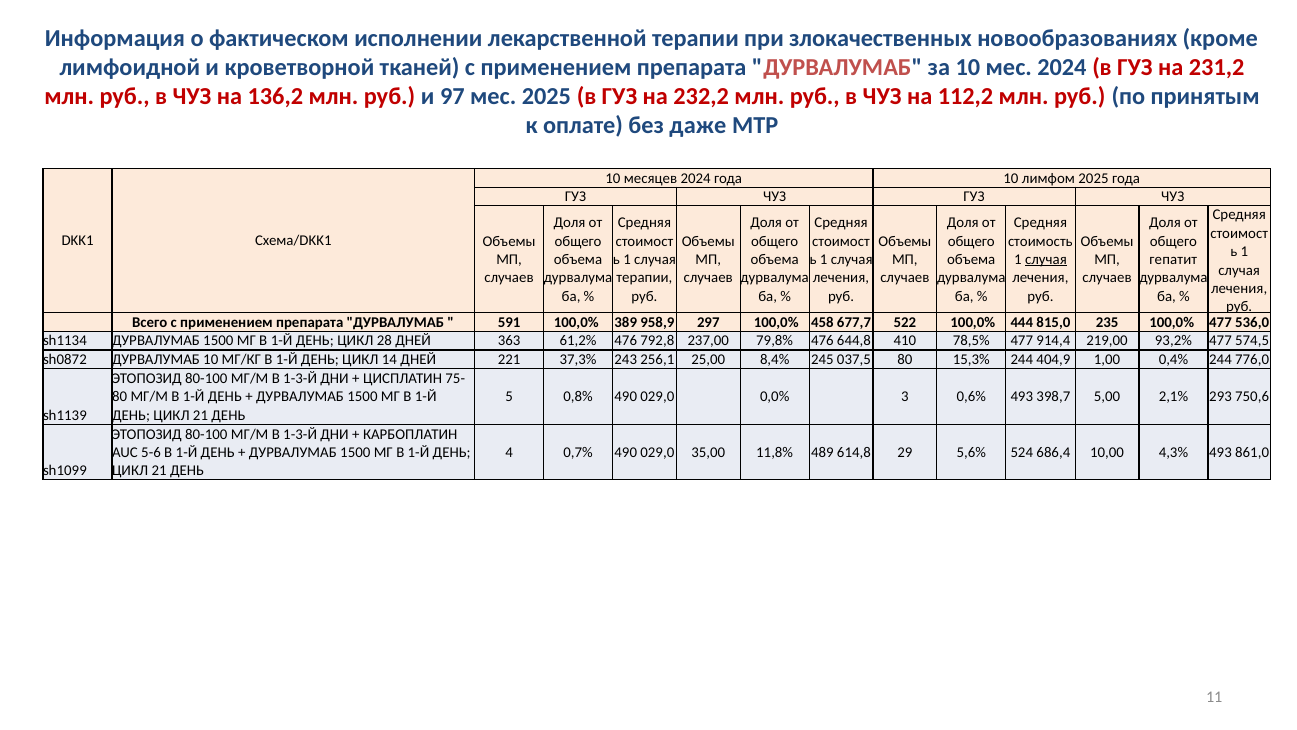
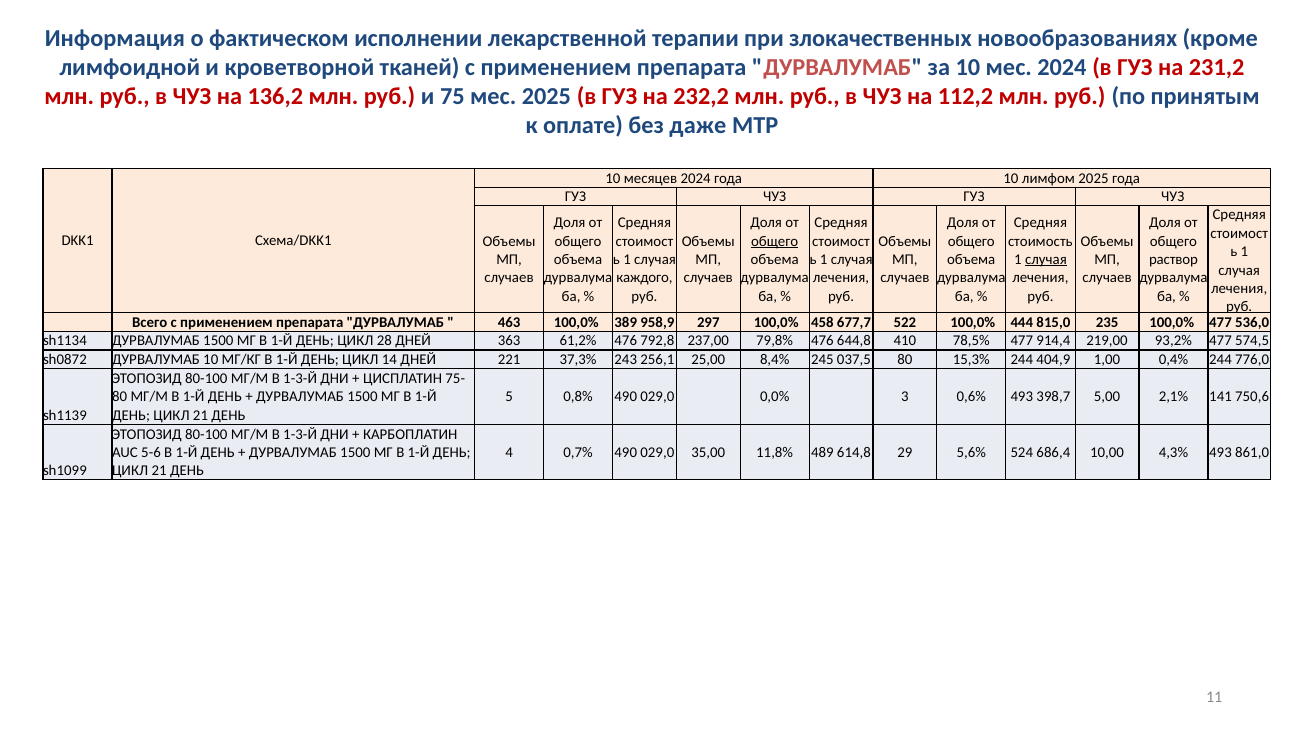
97: 97 -> 75
общего at (775, 241) underline: none -> present
гепатит: гепатит -> раствор
терапии at (644, 278): терапии -> каждого
591: 591 -> 463
293: 293 -> 141
